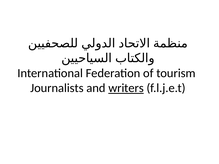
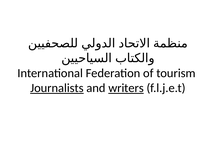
Journalists underline: none -> present
